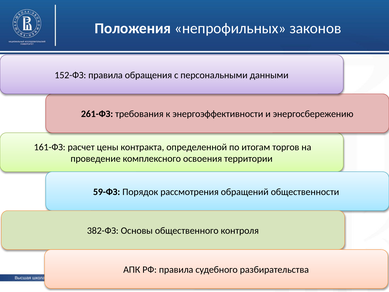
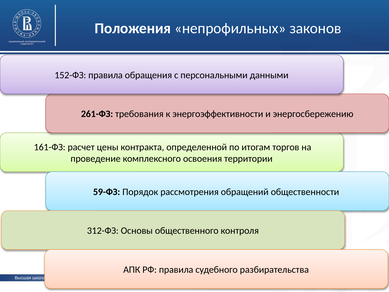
382-ФЗ: 382-ФЗ -> 312-ФЗ
